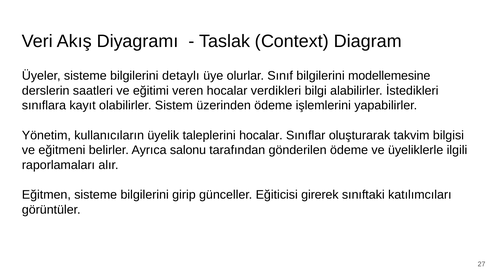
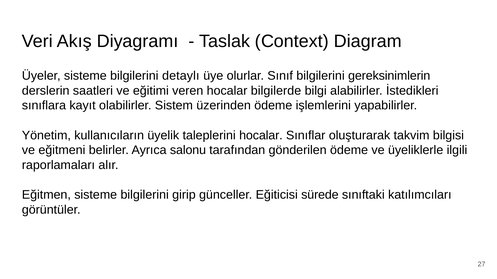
modellemesine: modellemesine -> gereksinimlerin
verdikleri: verdikleri -> bilgilerde
girerek: girerek -> sürede
